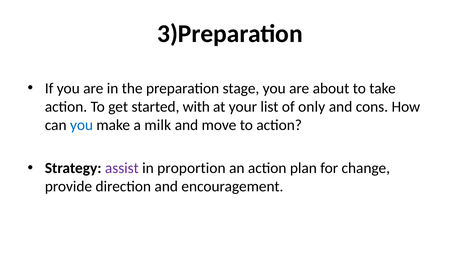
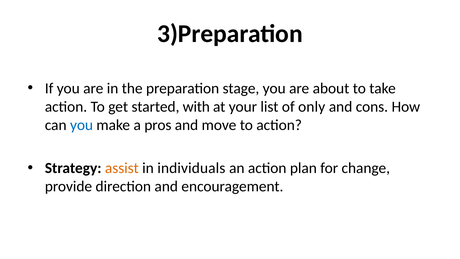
milk: milk -> pros
assist colour: purple -> orange
proportion: proportion -> individuals
